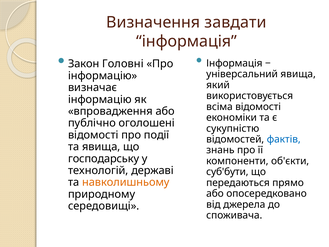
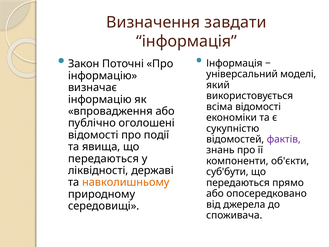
Головні: Головні -> Поточні
універсальний явища: явища -> моделі
фактів colour: blue -> purple
господарську at (104, 159): господарську -> передаються
технологій: технологій -> ліквідності
